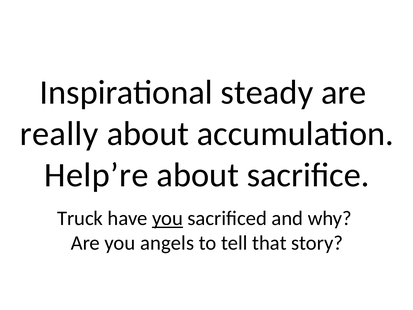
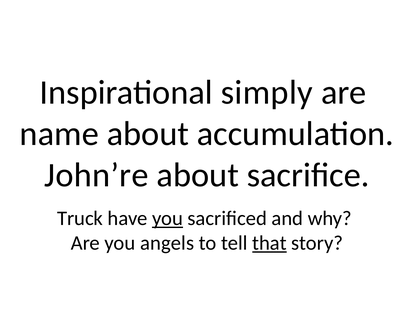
steady: steady -> simply
really: really -> name
Help’re: Help’re -> John’re
that underline: none -> present
